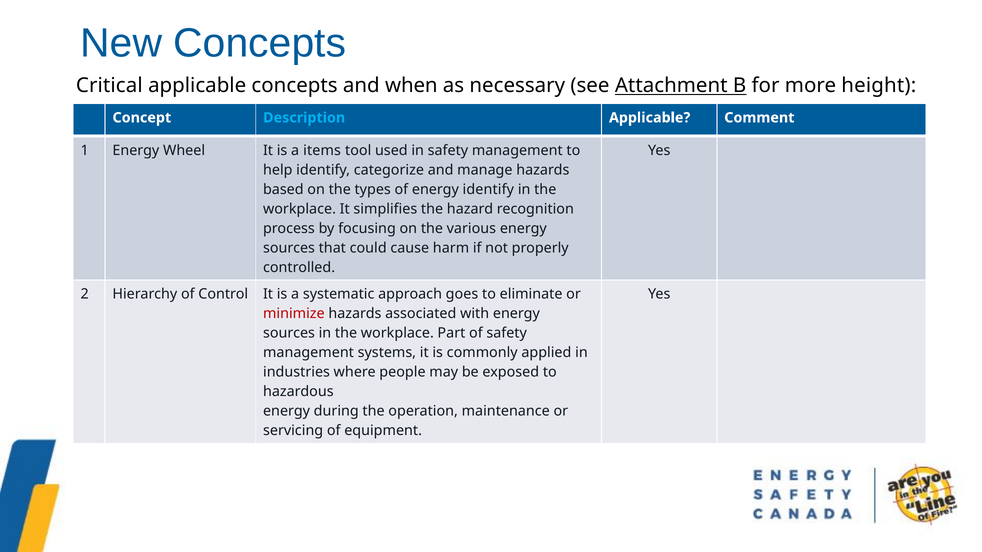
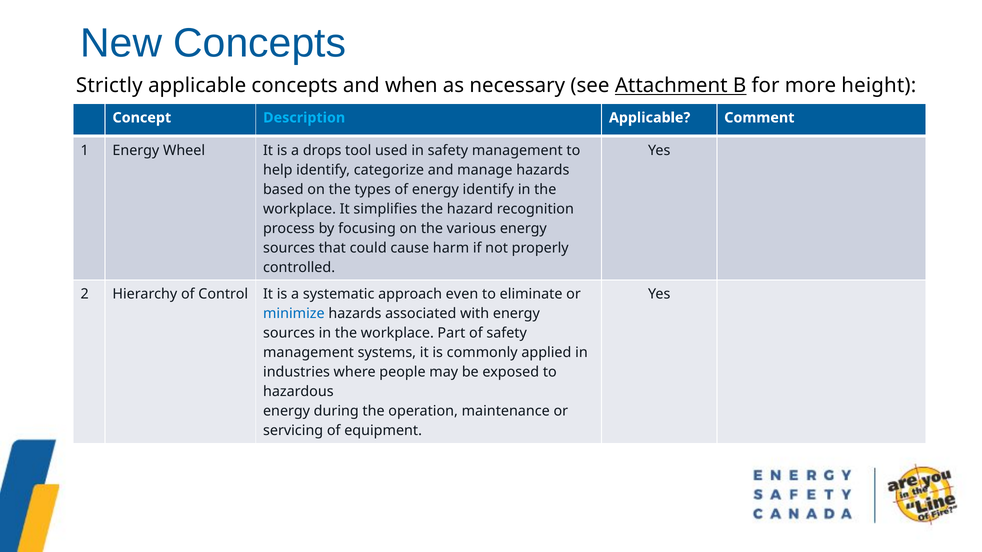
Critical: Critical -> Strictly
items: items -> drops
goes: goes -> even
minimize colour: red -> blue
